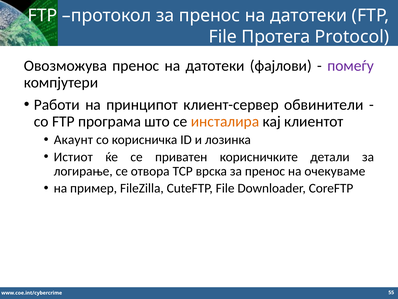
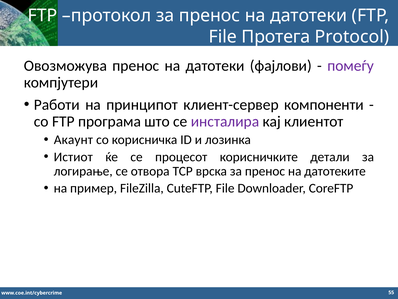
обвинители: обвинители -> компоненти
инсталира colour: orange -> purple
приватен: приватен -> процесот
очекуваме: очекуваме -> датотеките
